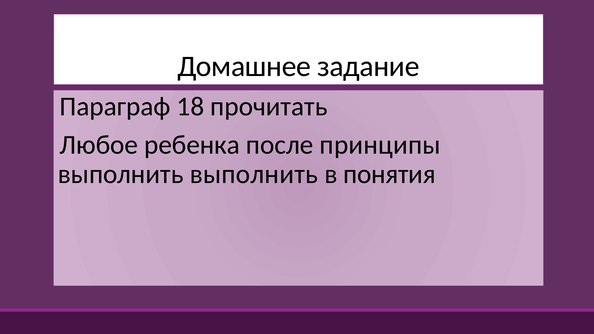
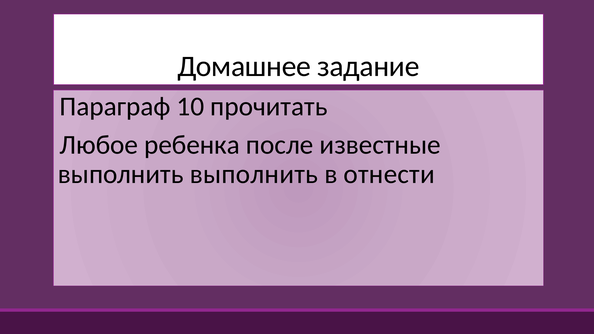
18: 18 -> 10
принципы: принципы -> известные
понятия: понятия -> отнести
